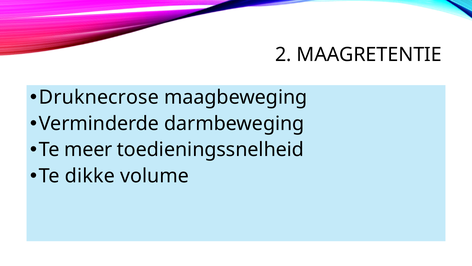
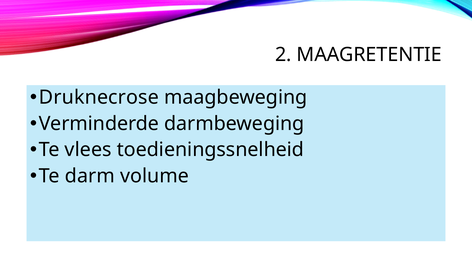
meer: meer -> vlees
dikke: dikke -> darm
